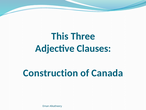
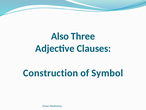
This: This -> Also
Canada: Canada -> Symbol
